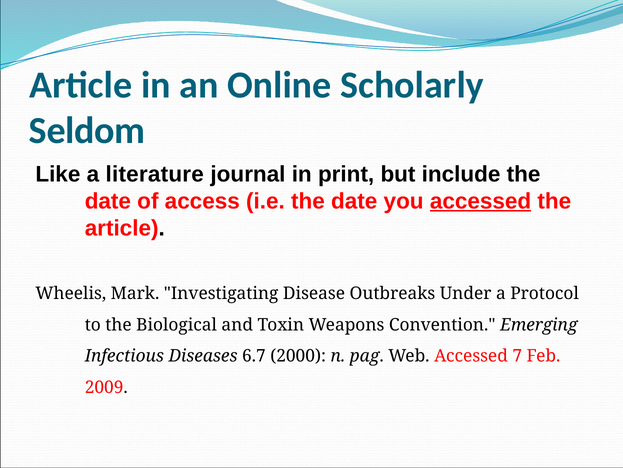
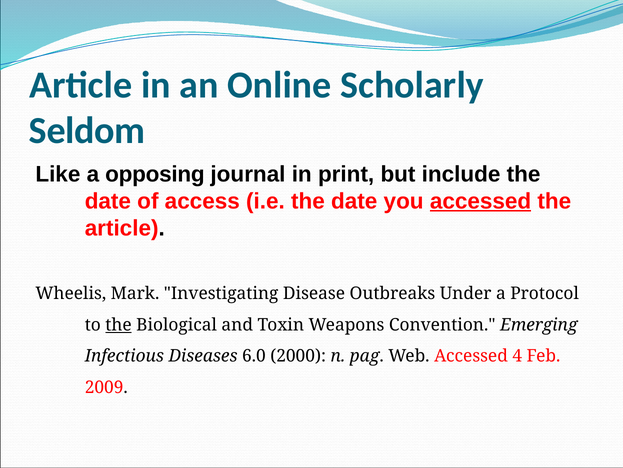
literature: literature -> opposing
the at (119, 324) underline: none -> present
6.7: 6.7 -> 6.0
7: 7 -> 4
